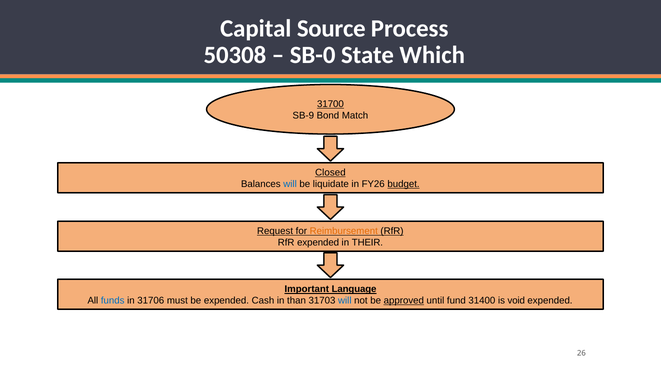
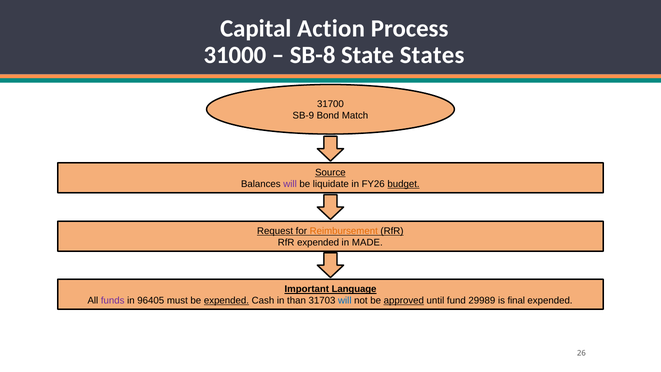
Source: Source -> Action
50308: 50308 -> 31000
SB-0: SB-0 -> SB-8
Which: Which -> States
31700 underline: present -> none
Closed: Closed -> Source
will at (290, 184) colour: blue -> purple
THEIR: THEIR -> MADE
funds colour: blue -> purple
31706: 31706 -> 96405
expended at (226, 301) underline: none -> present
31400: 31400 -> 29989
void: void -> final
